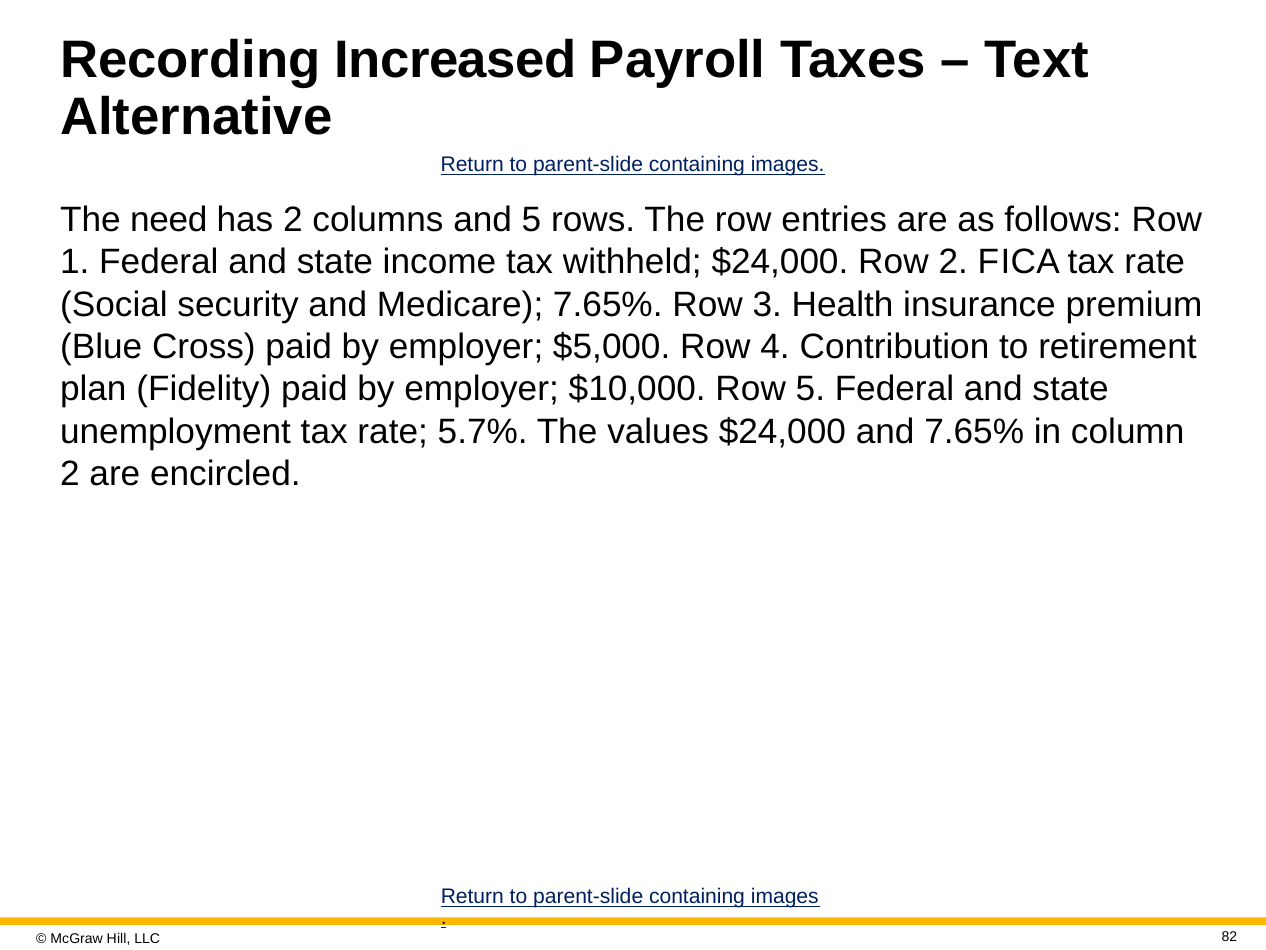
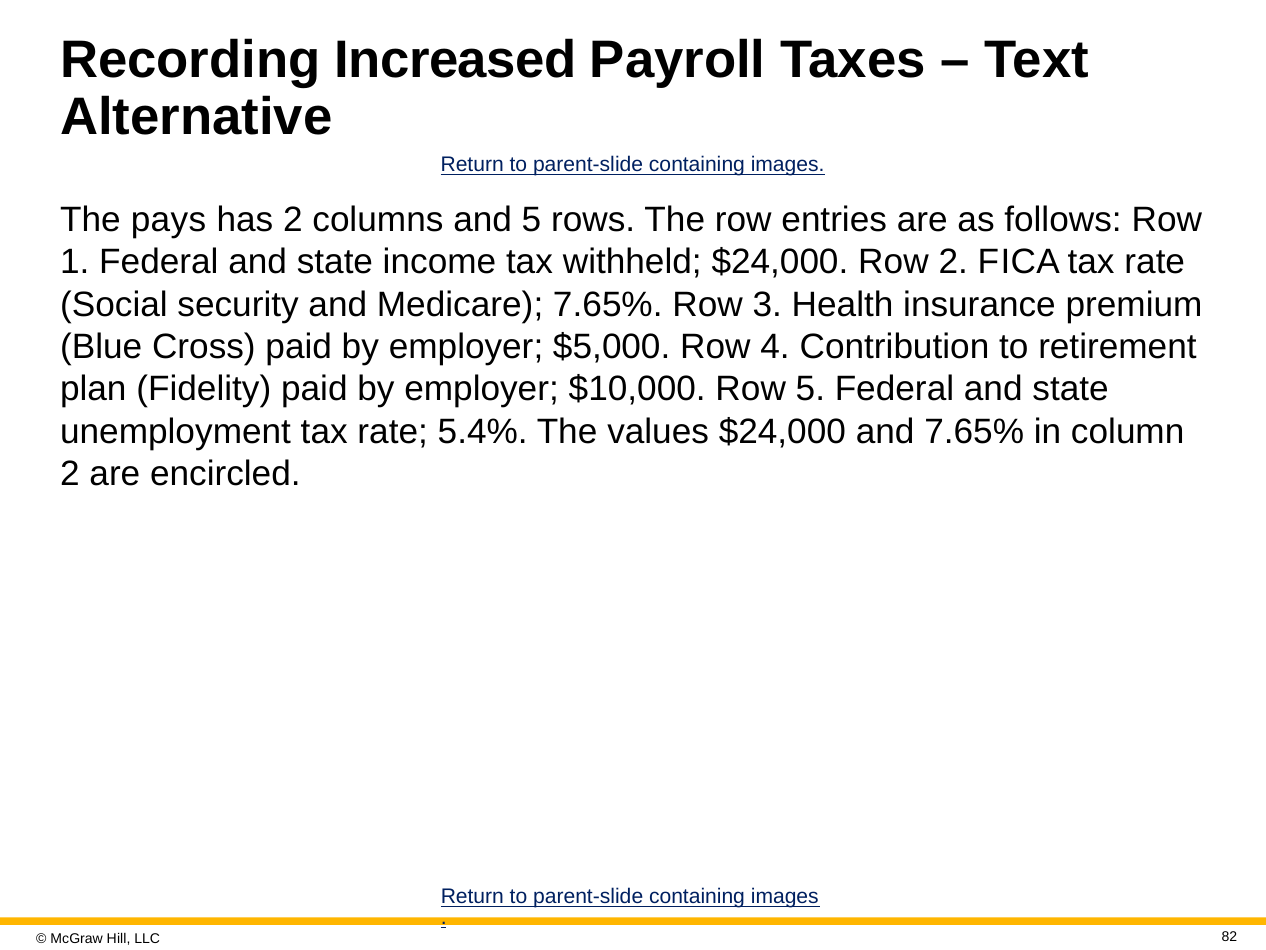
need: need -> pays
5.7%: 5.7% -> 5.4%
